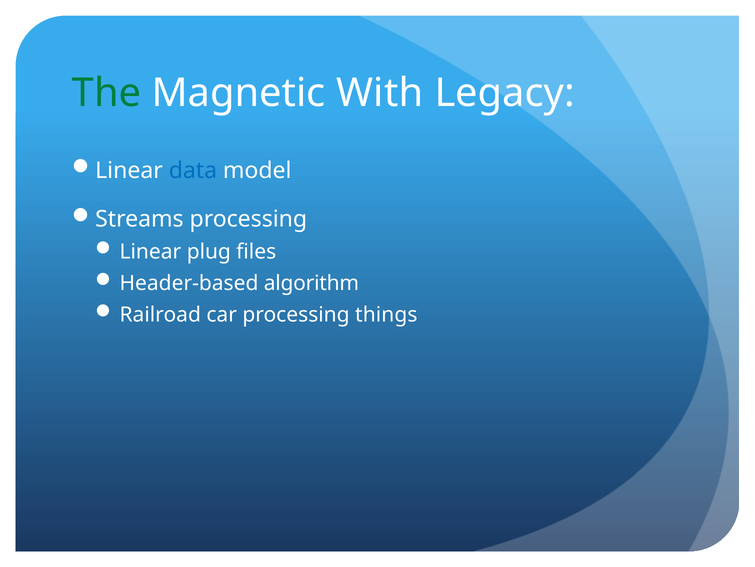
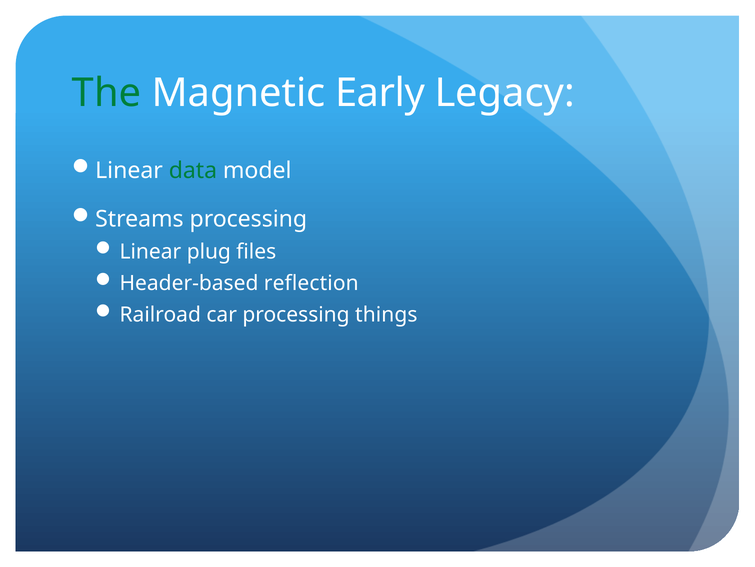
With: With -> Early
data colour: blue -> green
algorithm: algorithm -> reflection
